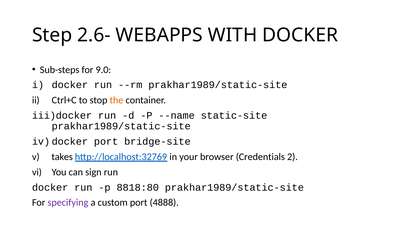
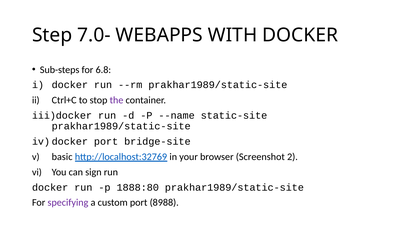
2.6-: 2.6- -> 7.0-
9.0: 9.0 -> 6.8
the colour: orange -> purple
takes: takes -> basic
Credentials: Credentials -> Screenshot
8818:80: 8818:80 -> 1888:80
4888: 4888 -> 8988
